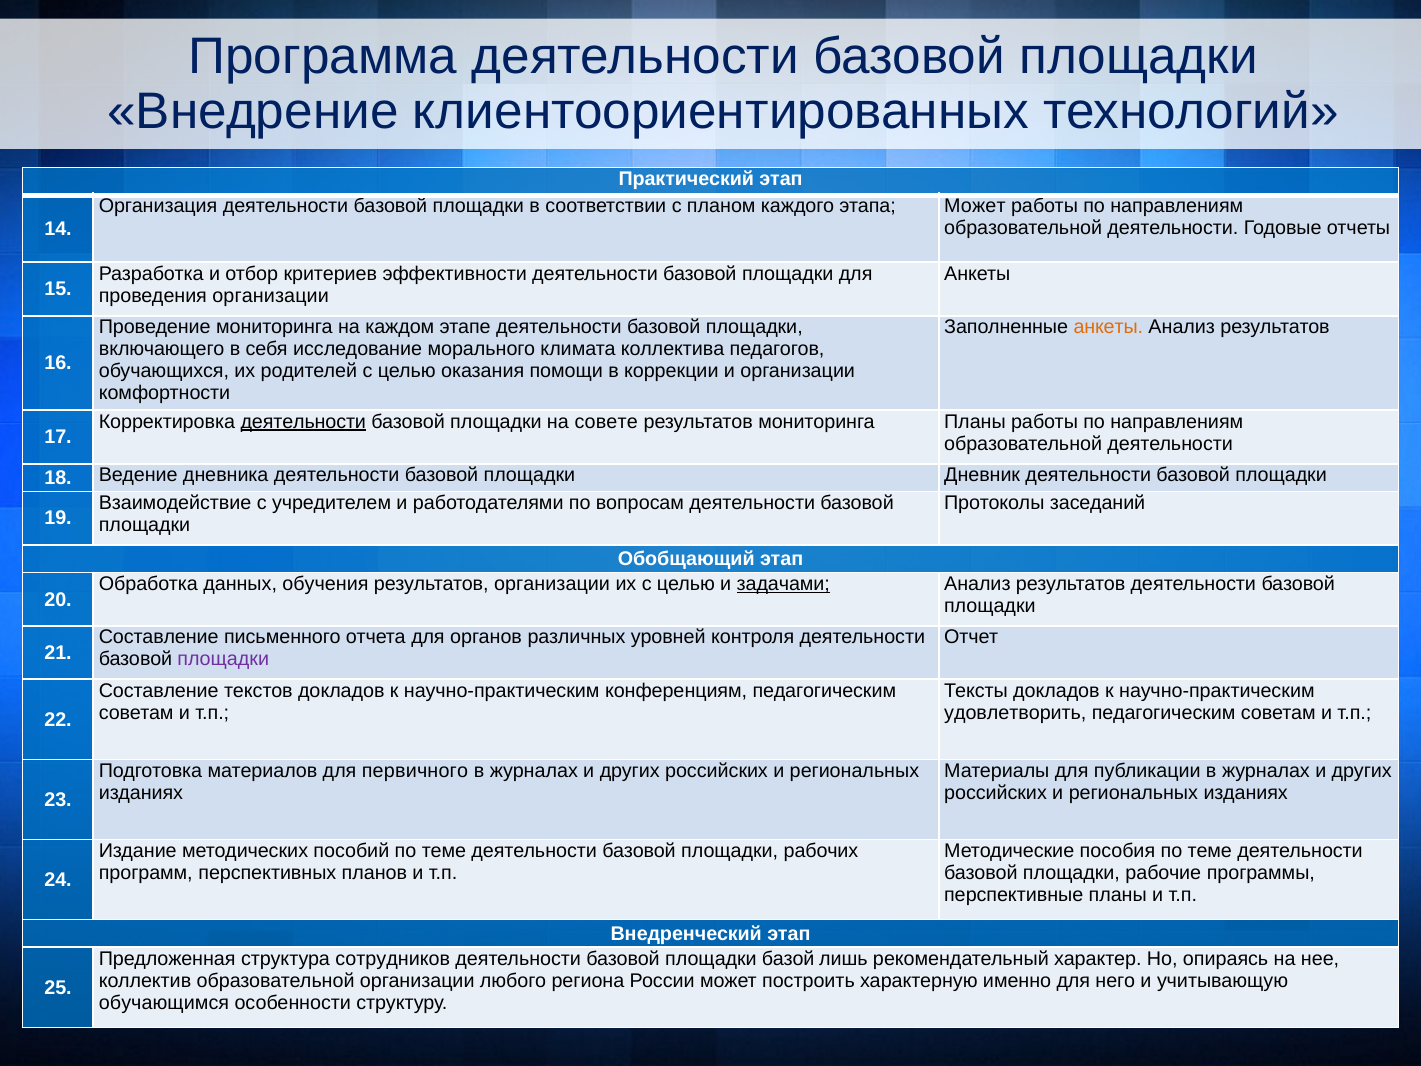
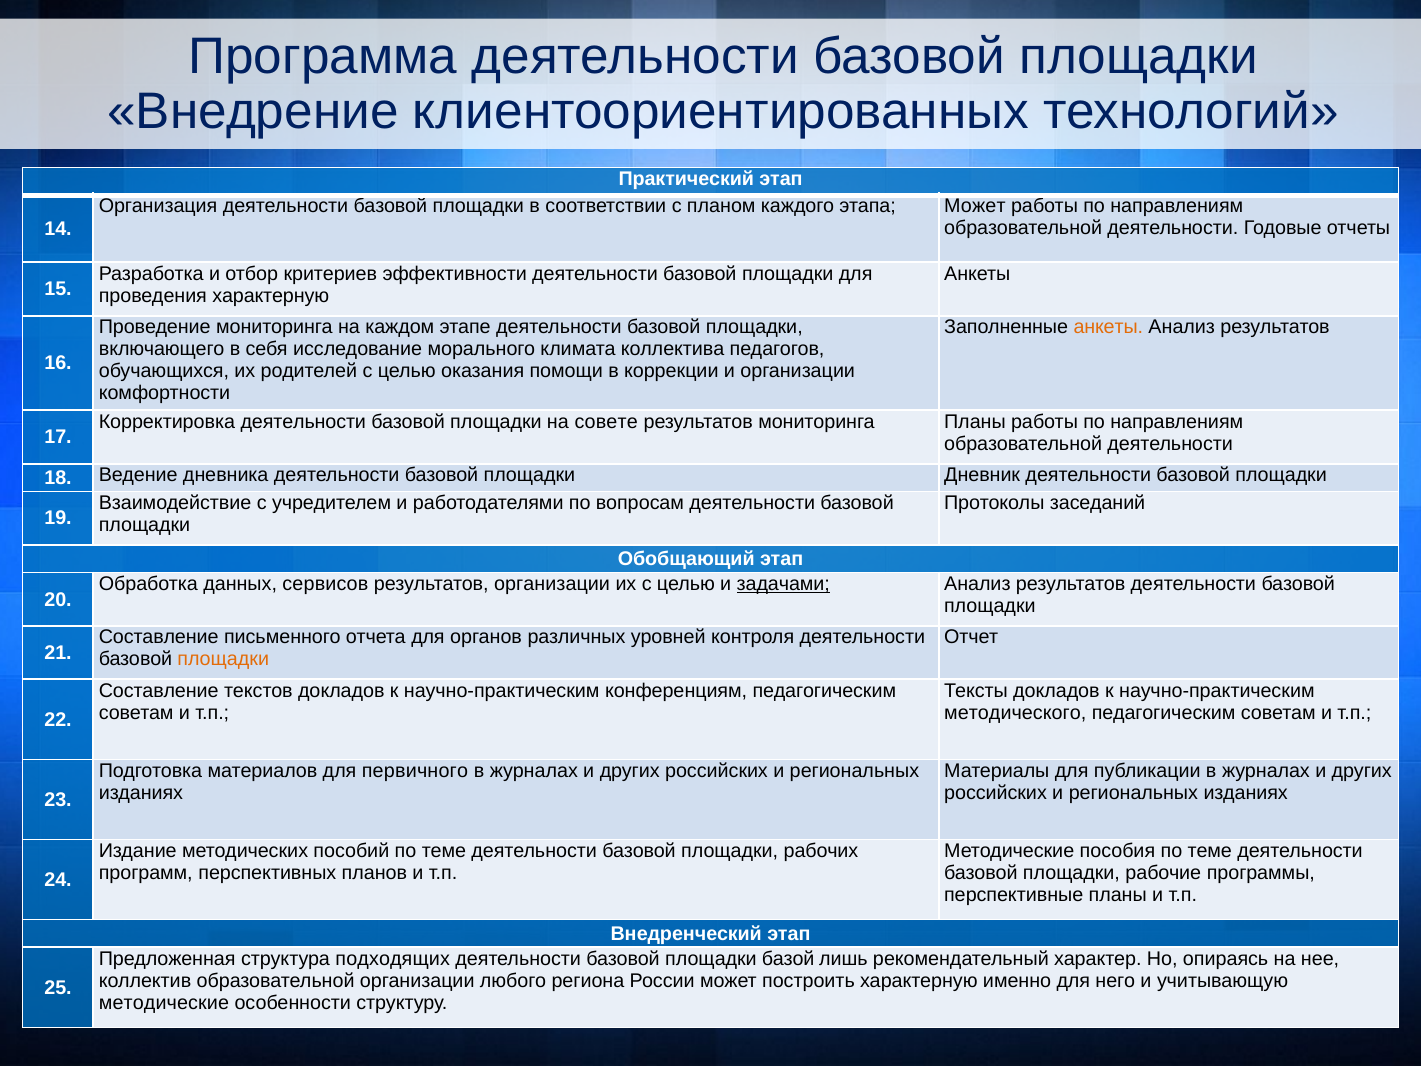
проведения организации: организации -> характерную
деятельности at (303, 421) underline: present -> none
обучения: обучения -> сервисов
площадки at (223, 659) colour: purple -> orange
удовлетворить: удовлетворить -> методического
сотрудников: сотрудников -> подходящих
обучающимся at (164, 1002): обучающимся -> методические
